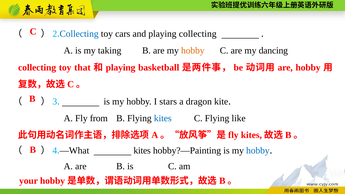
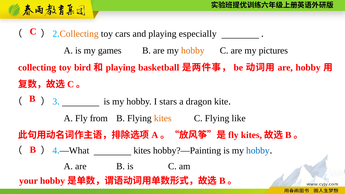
Collecting at (79, 34) colour: blue -> orange
playing collecting: collecting -> especially
taking: taking -> games
dancing: dancing -> pictures
that: that -> bird
kites at (163, 118) colour: blue -> orange
